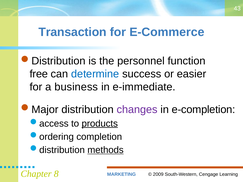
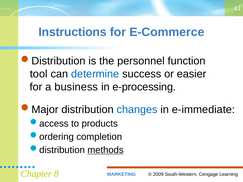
Transaction: Transaction -> Instructions
free: free -> tool
e-immediate: e-immediate -> e-processing
changes colour: purple -> blue
e-completion: e-completion -> e-immediate
products underline: present -> none
